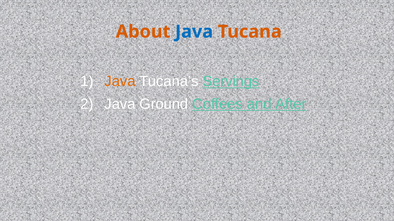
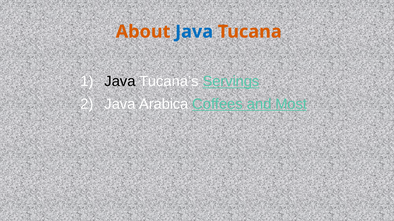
Java at (120, 82) colour: orange -> black
Ground: Ground -> Arabica
After: After -> Most
